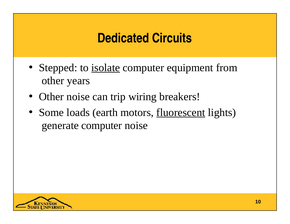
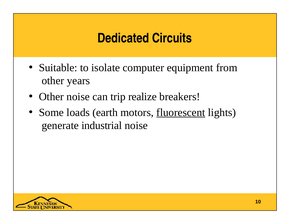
Stepped: Stepped -> Suitable
isolate underline: present -> none
wiring: wiring -> realize
generate computer: computer -> industrial
